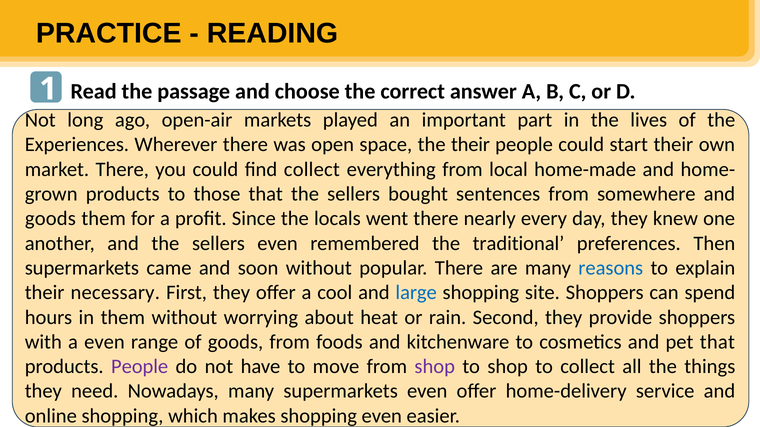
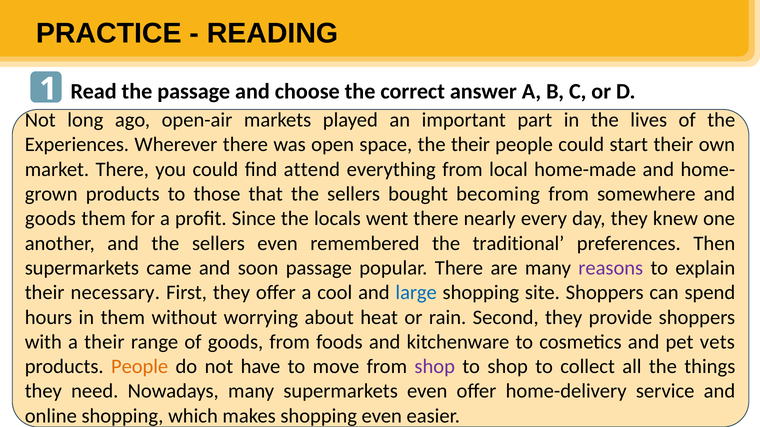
find collect: collect -> attend
sentences: sentences -> becoming
soon without: without -> passage
reasons colour: blue -> purple
a even: even -> their
pet that: that -> vets
People at (140, 367) colour: purple -> orange
